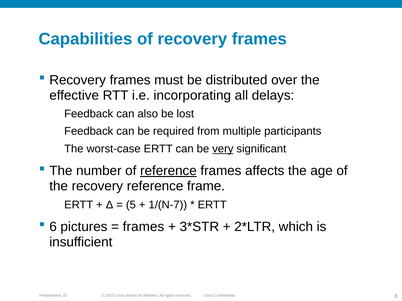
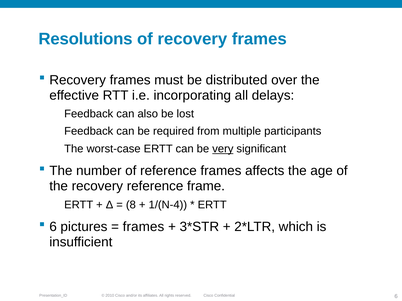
Capabilities: Capabilities -> Resolutions
reference at (168, 171) underline: present -> none
5: 5 -> 8
1/(N-7: 1/(N-7 -> 1/(N-4
